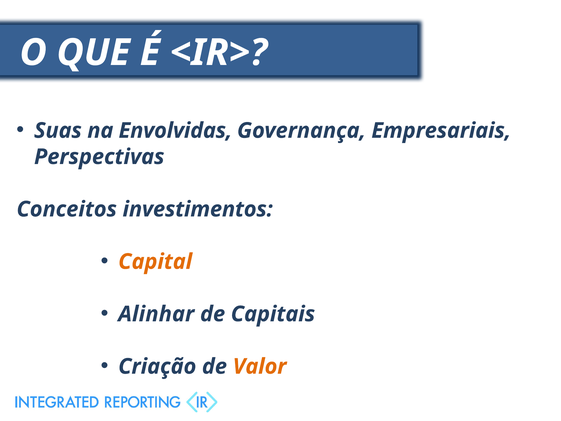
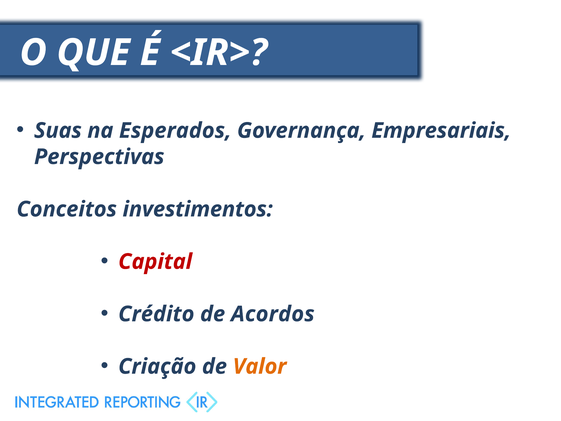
Envolvidas: Envolvidas -> Esperados
Capital colour: orange -> red
Alinhar: Alinhar -> Crédito
Capitais: Capitais -> Acordos
